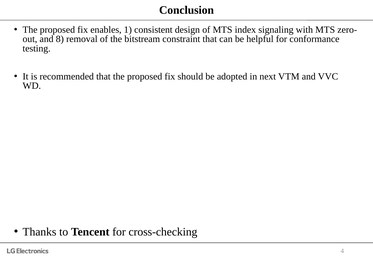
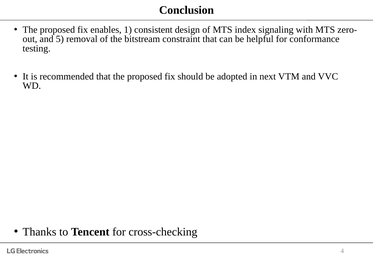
8: 8 -> 5
